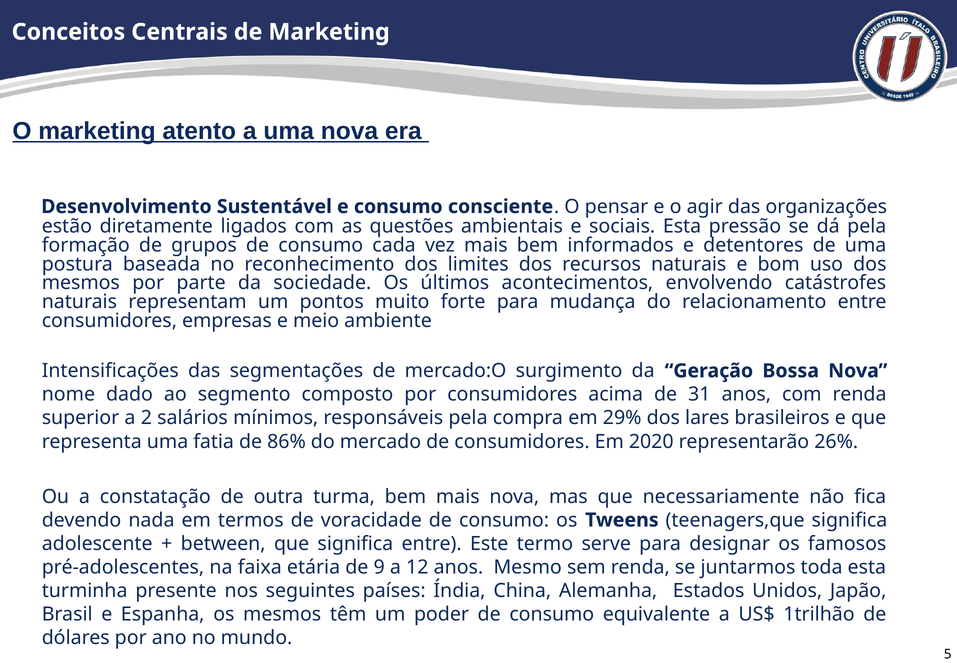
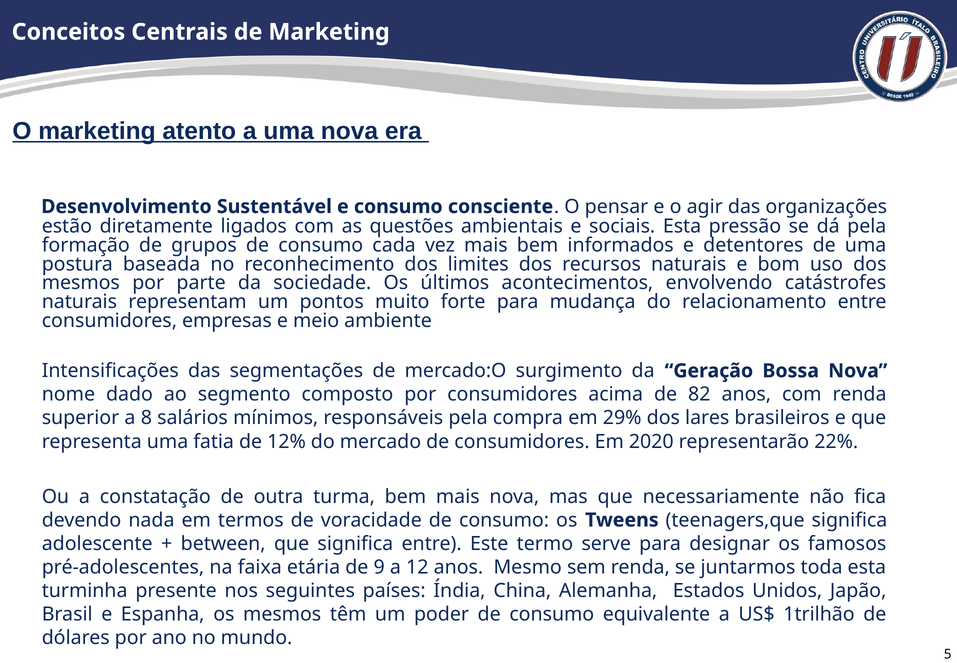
31: 31 -> 82
2: 2 -> 8
86%: 86% -> 12%
26%: 26% -> 22%
